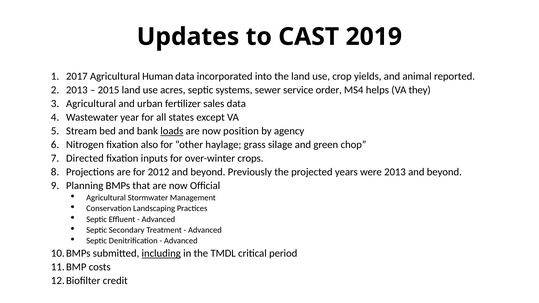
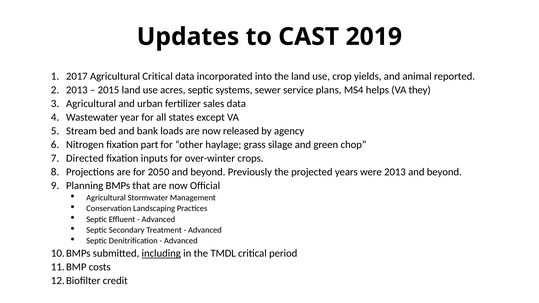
Agricultural Human: Human -> Critical
order: order -> plans
loads underline: present -> none
position: position -> released
also: also -> part
2012: 2012 -> 2050
